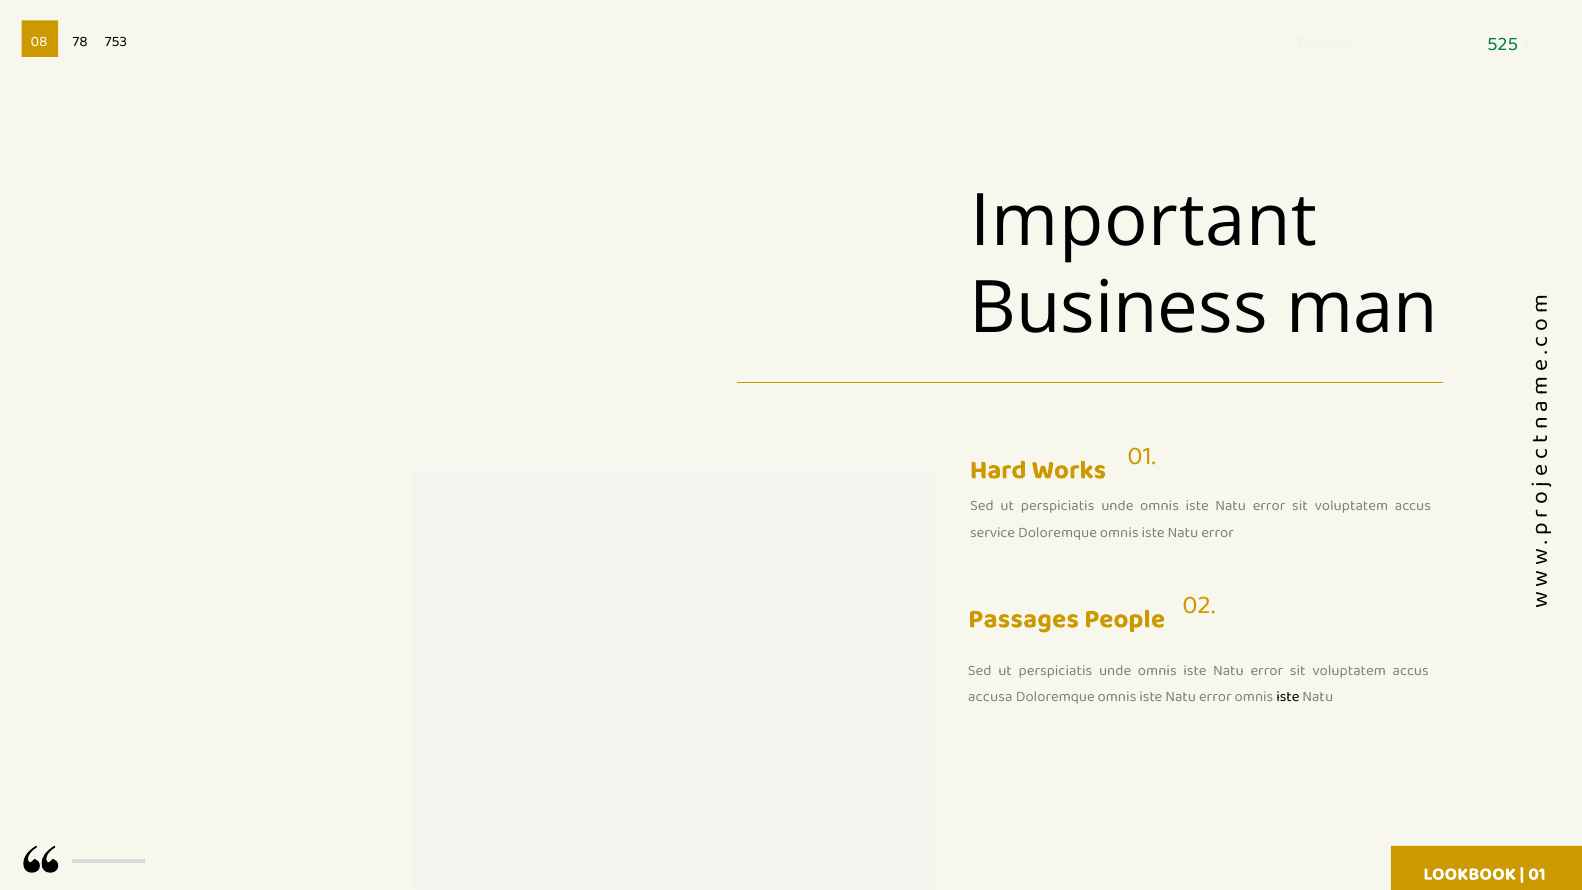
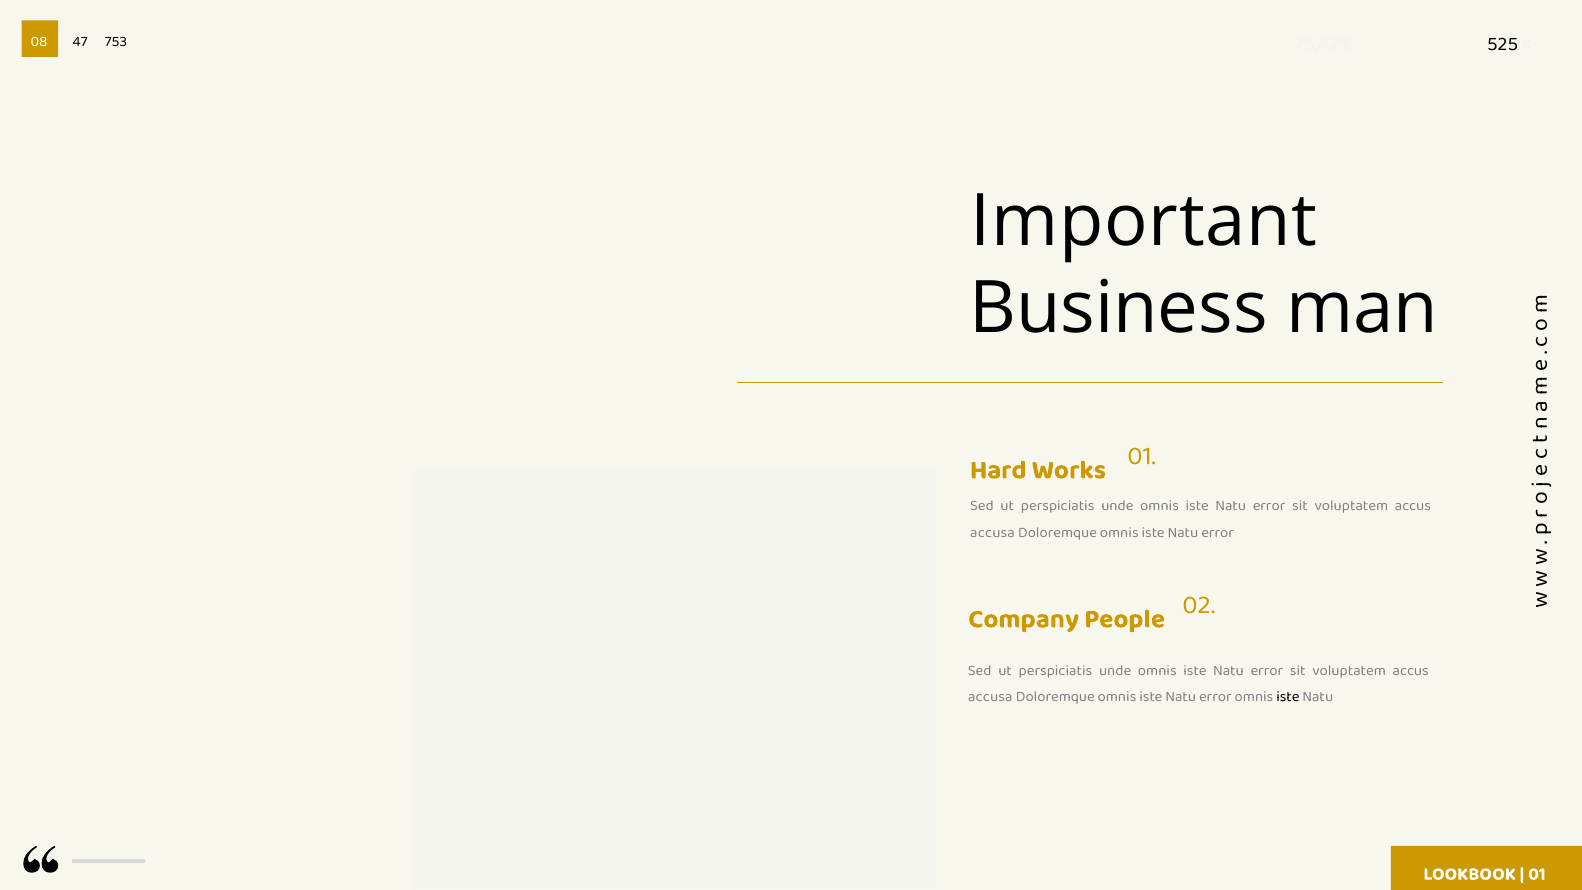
78: 78 -> 47
525 colour: green -> black
service at (993, 533): service -> accusa
Passages: Passages -> Company
